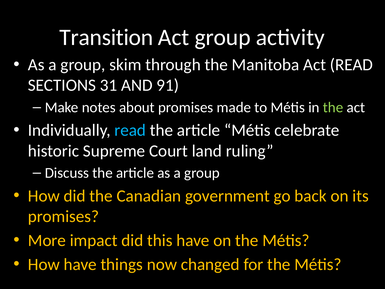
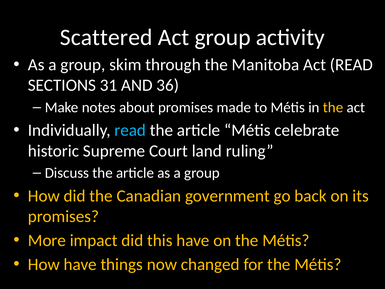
Transition: Transition -> Scattered
91: 91 -> 36
the at (333, 107) colour: light green -> yellow
